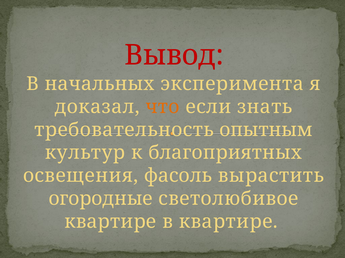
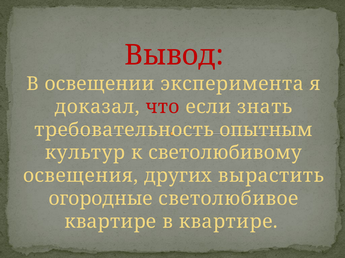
начальных: начальных -> освещении
что colour: orange -> red
благоприятных: благоприятных -> светолюбивому
фасоль: фасоль -> других
